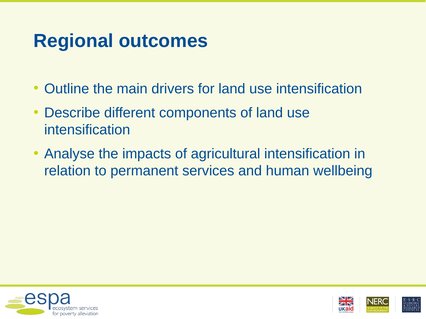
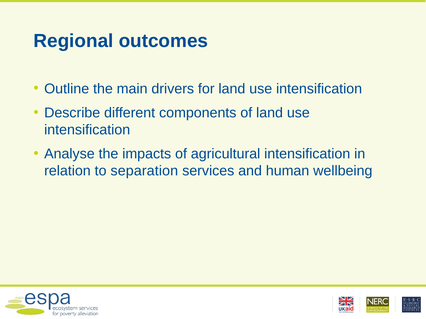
permanent: permanent -> separation
